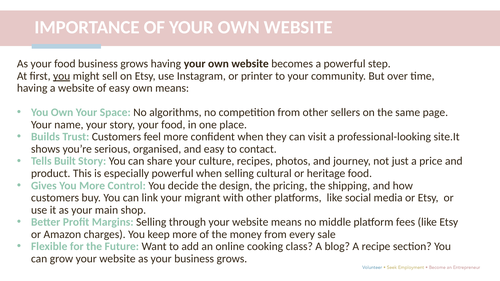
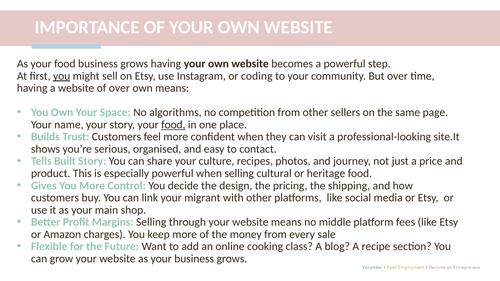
printer: printer -> coding
of easy: easy -> over
food at (173, 125) underline: none -> present
